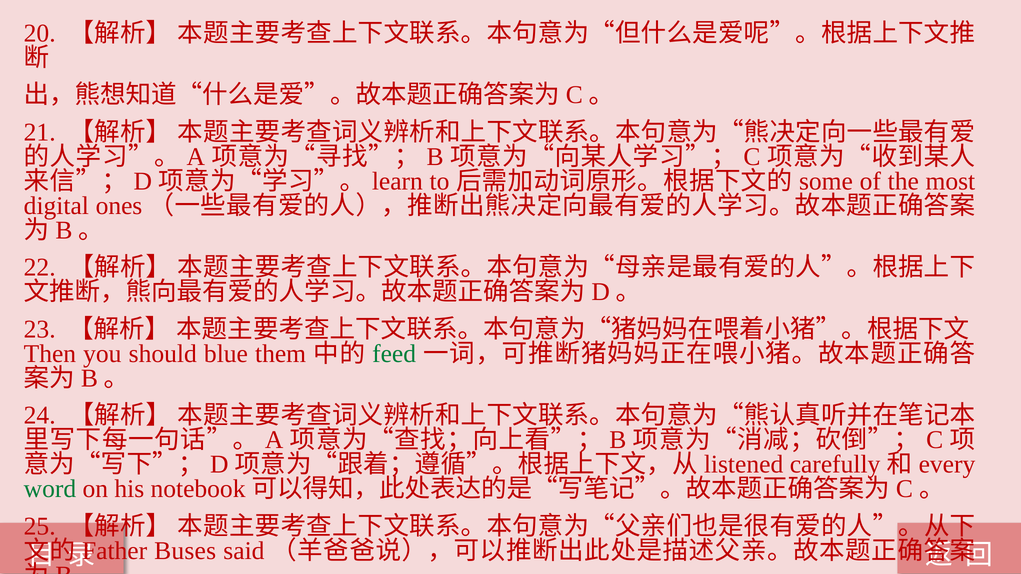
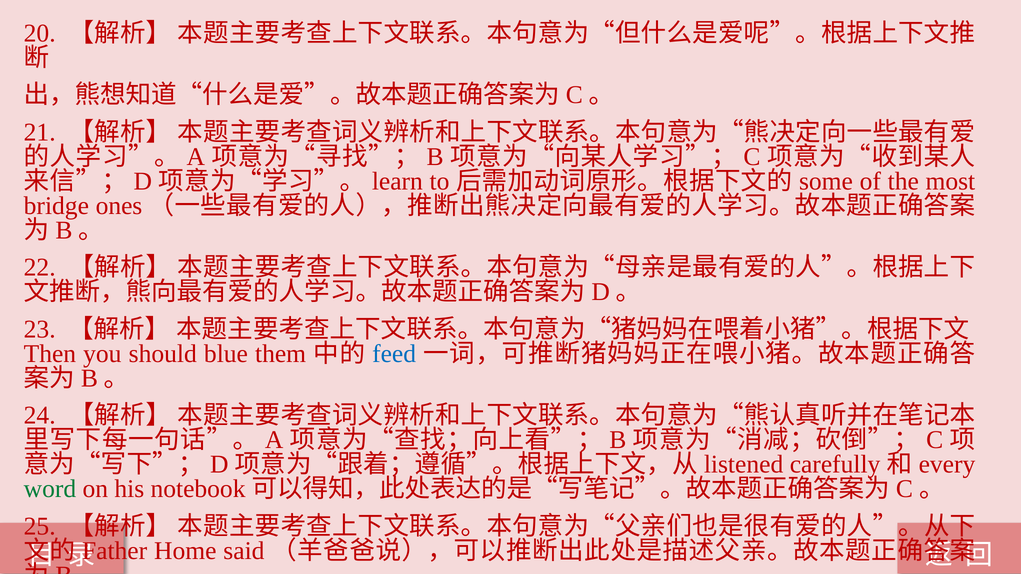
digital: digital -> bridge
feed colour: green -> blue
Buses: Buses -> Home
